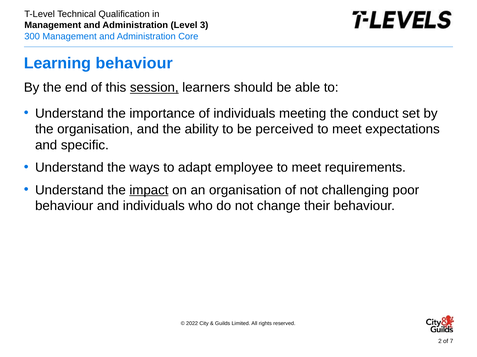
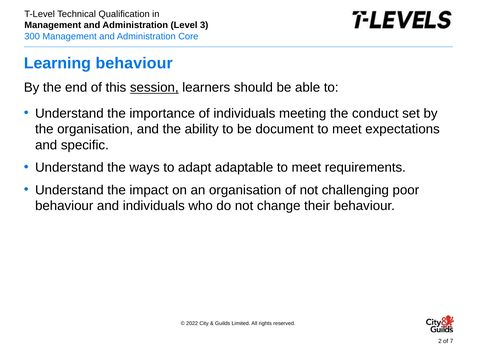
perceived: perceived -> document
employee: employee -> adaptable
impact underline: present -> none
